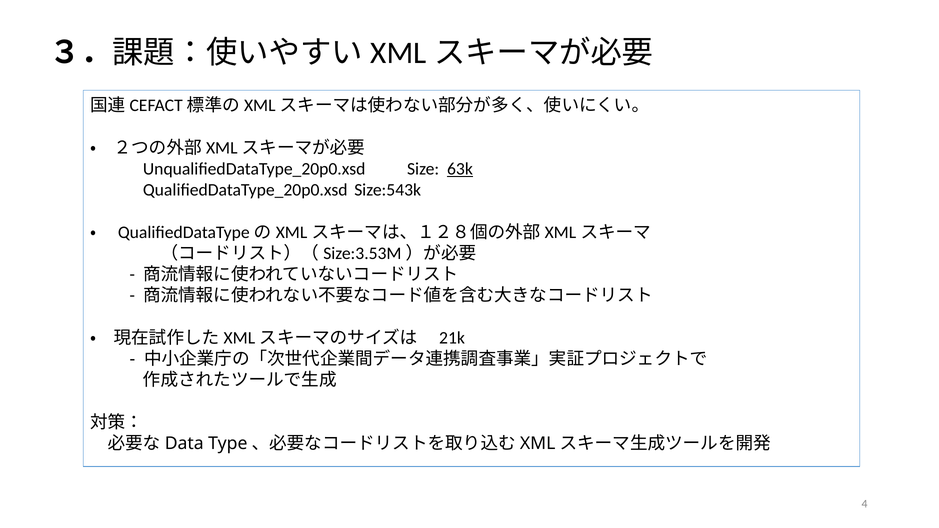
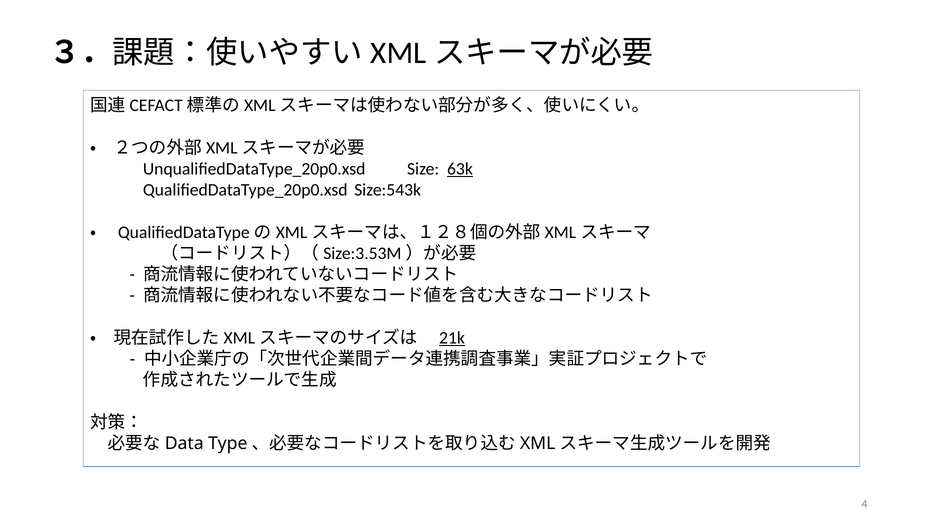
21k underline: none -> present
